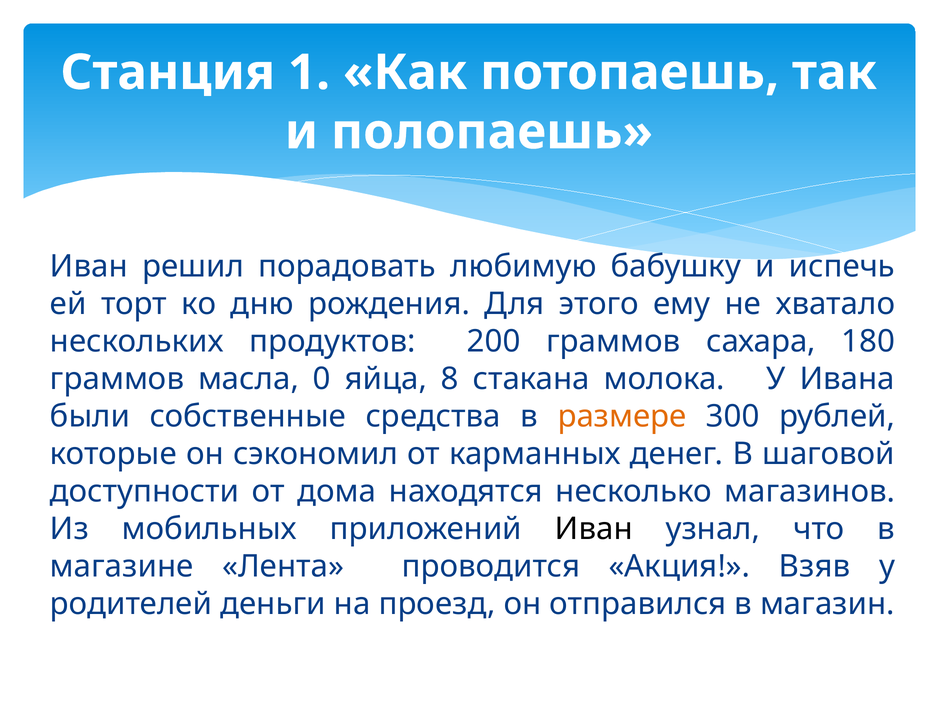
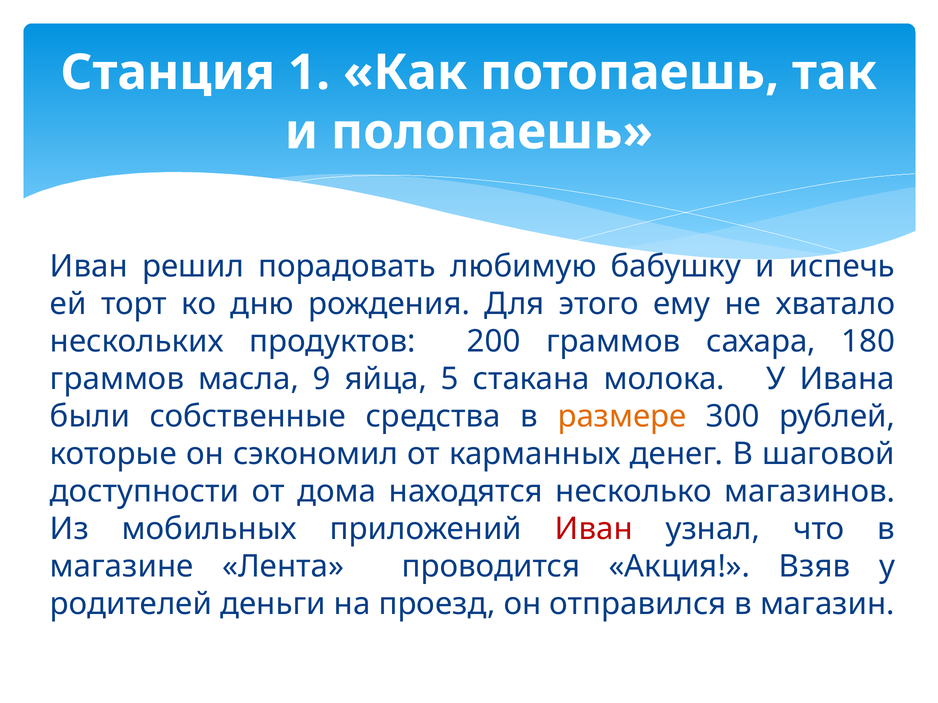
0: 0 -> 9
8: 8 -> 5
Иван at (594, 529) colour: black -> red
